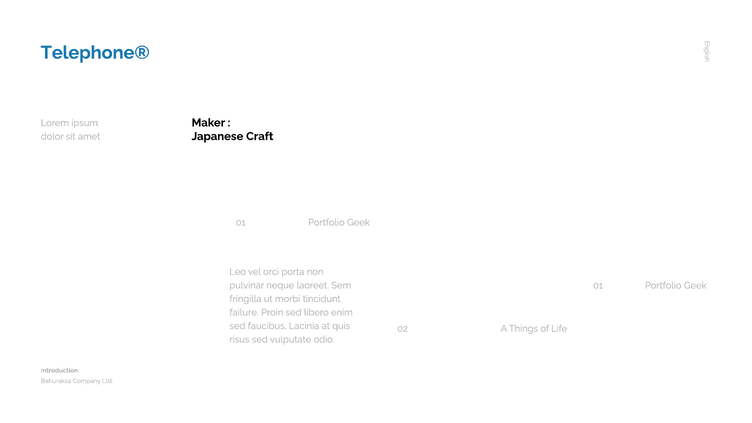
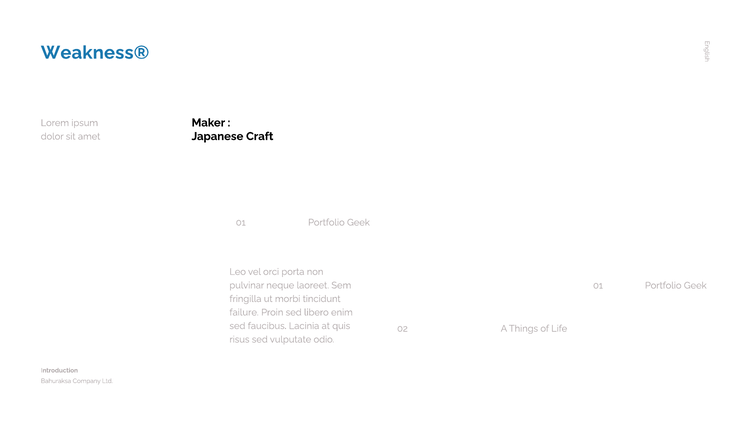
Telephone®: Telephone® -> Weakness®
